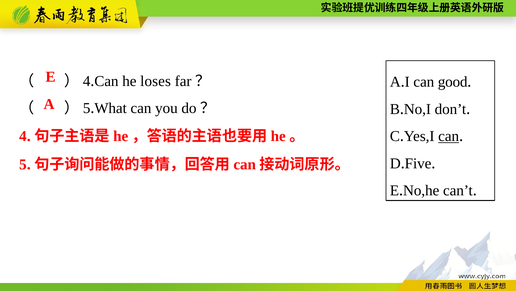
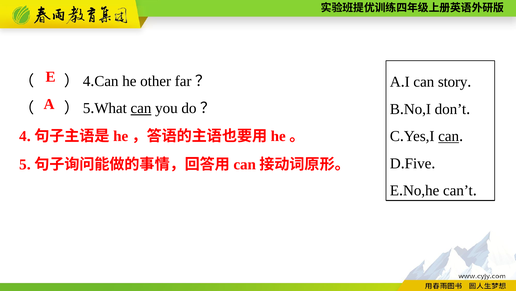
good: good -> story
loses: loses -> other
can at (141, 108) underline: none -> present
